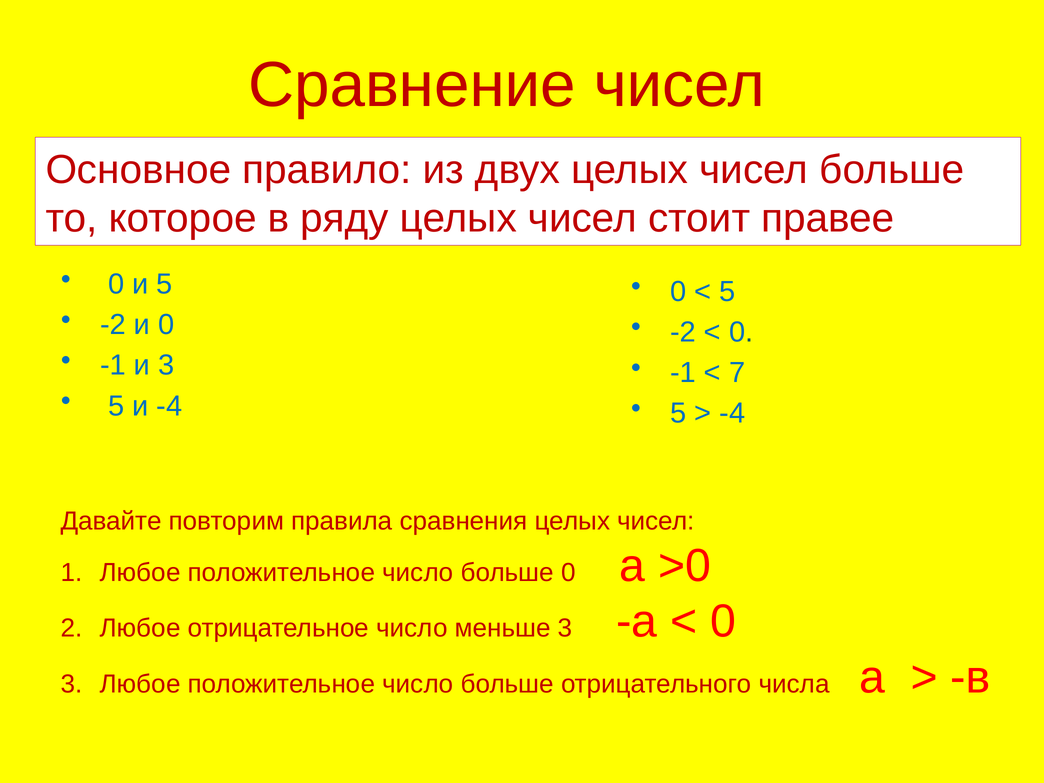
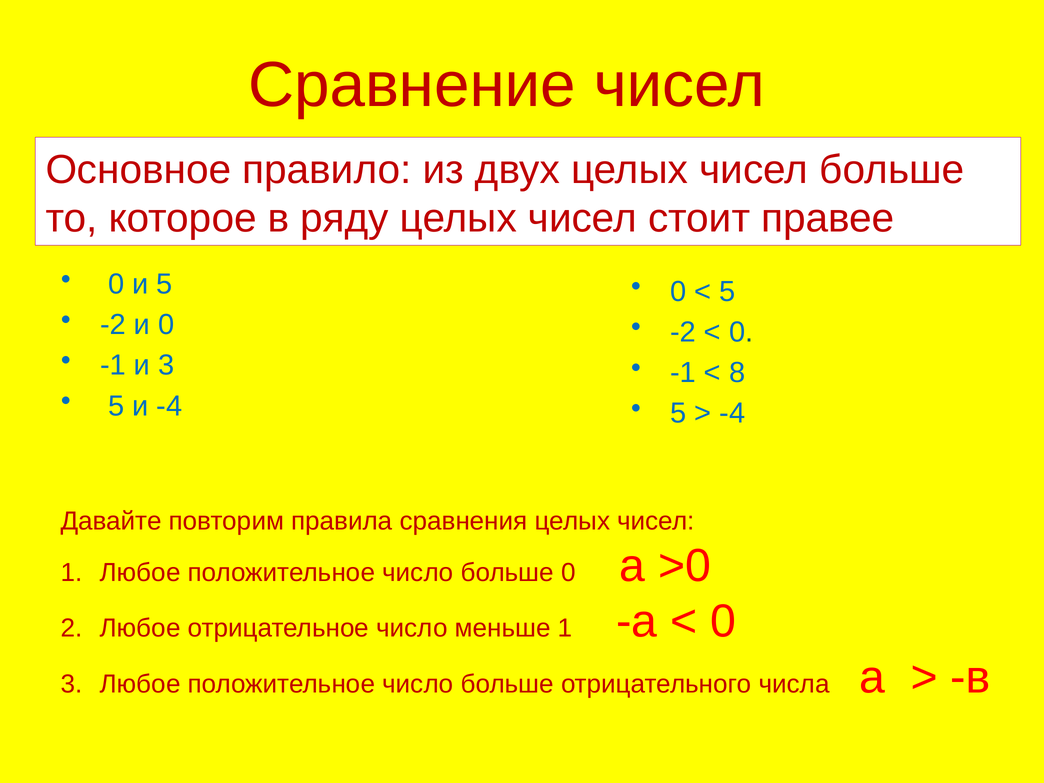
7: 7 -> 8
меньше 3: 3 -> 1
